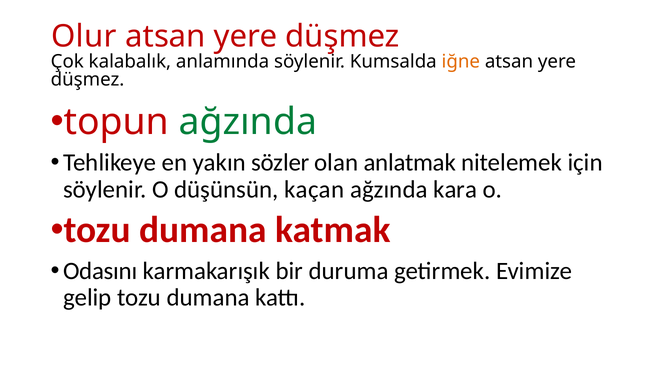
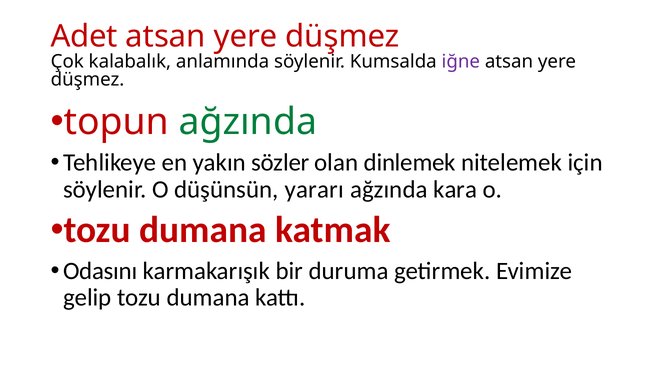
Olur: Olur -> Adet
iğne colour: orange -> purple
anlatmak: anlatmak -> dinlemek
kaçan: kaçan -> yararı
